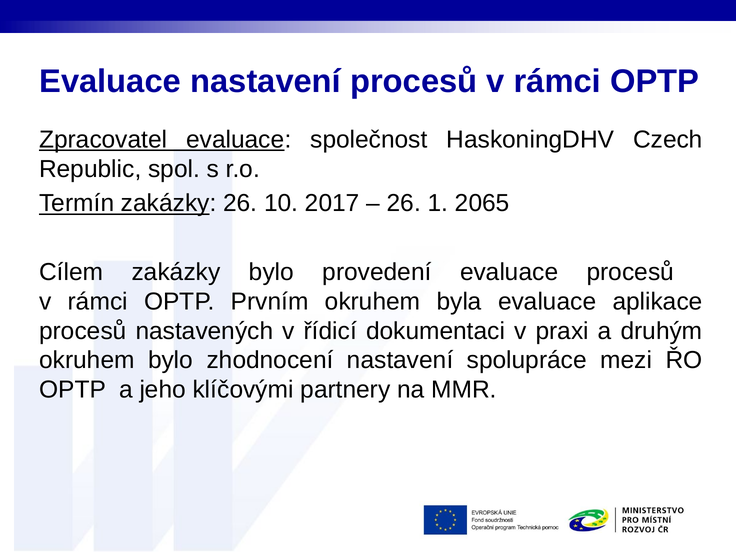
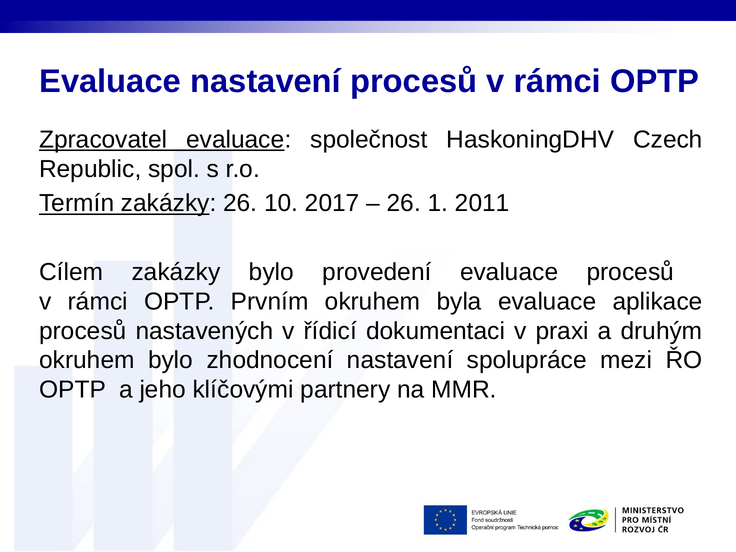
2065: 2065 -> 2011
